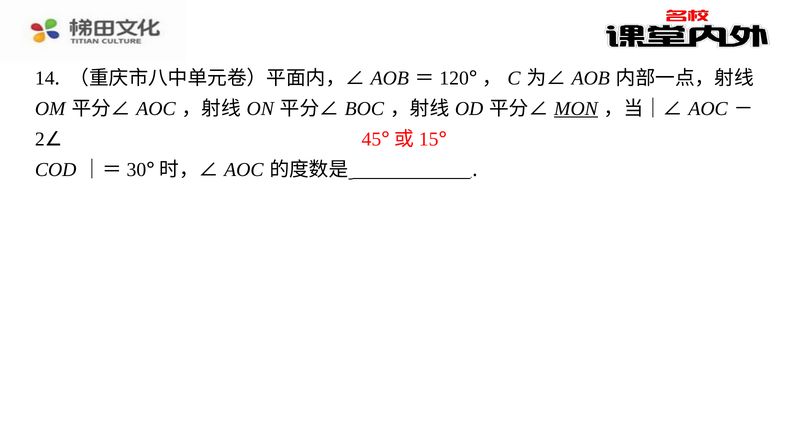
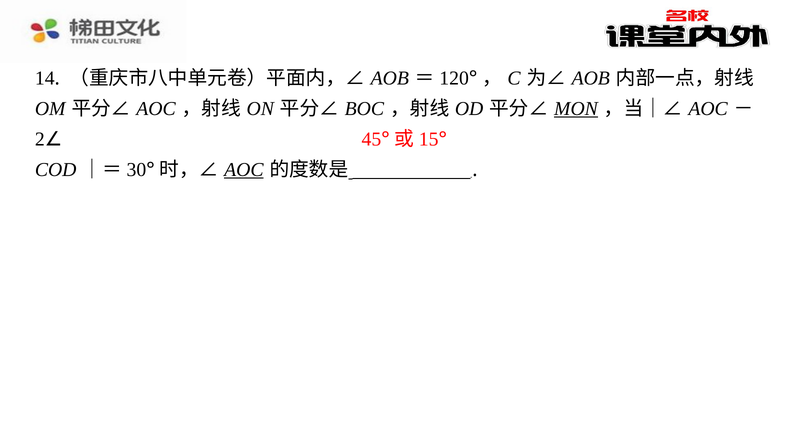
AOC at (244, 170) underline: none -> present
